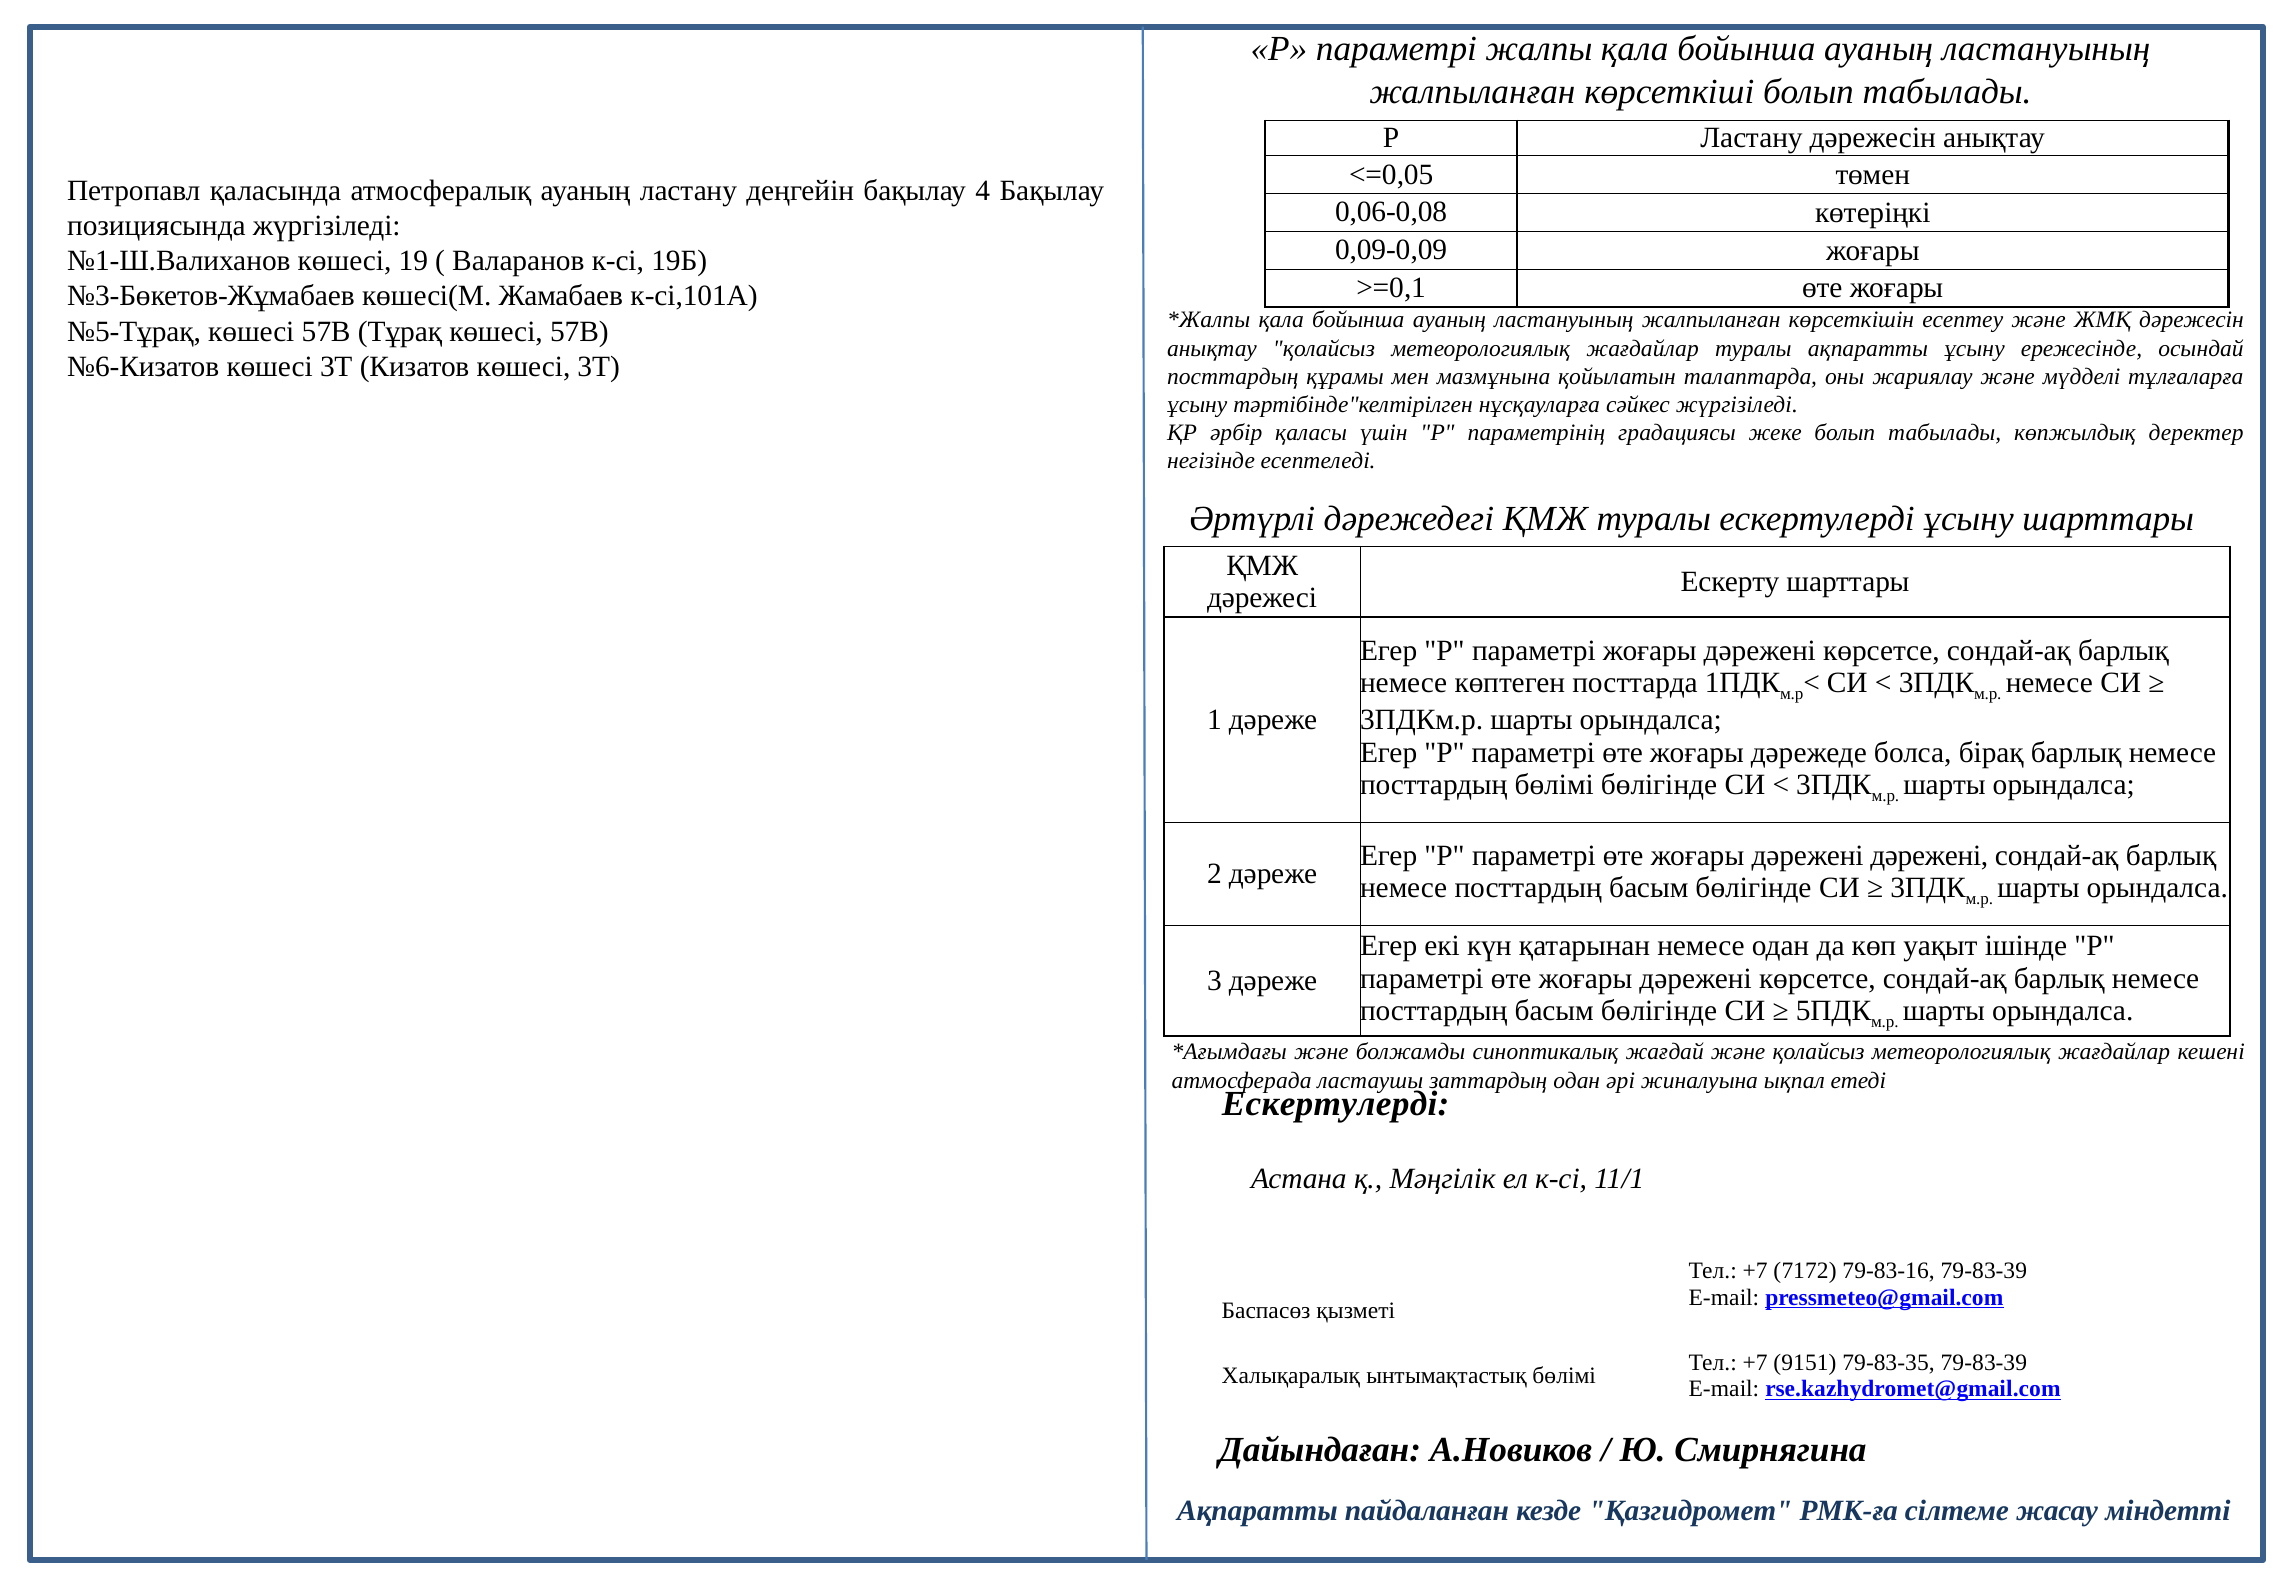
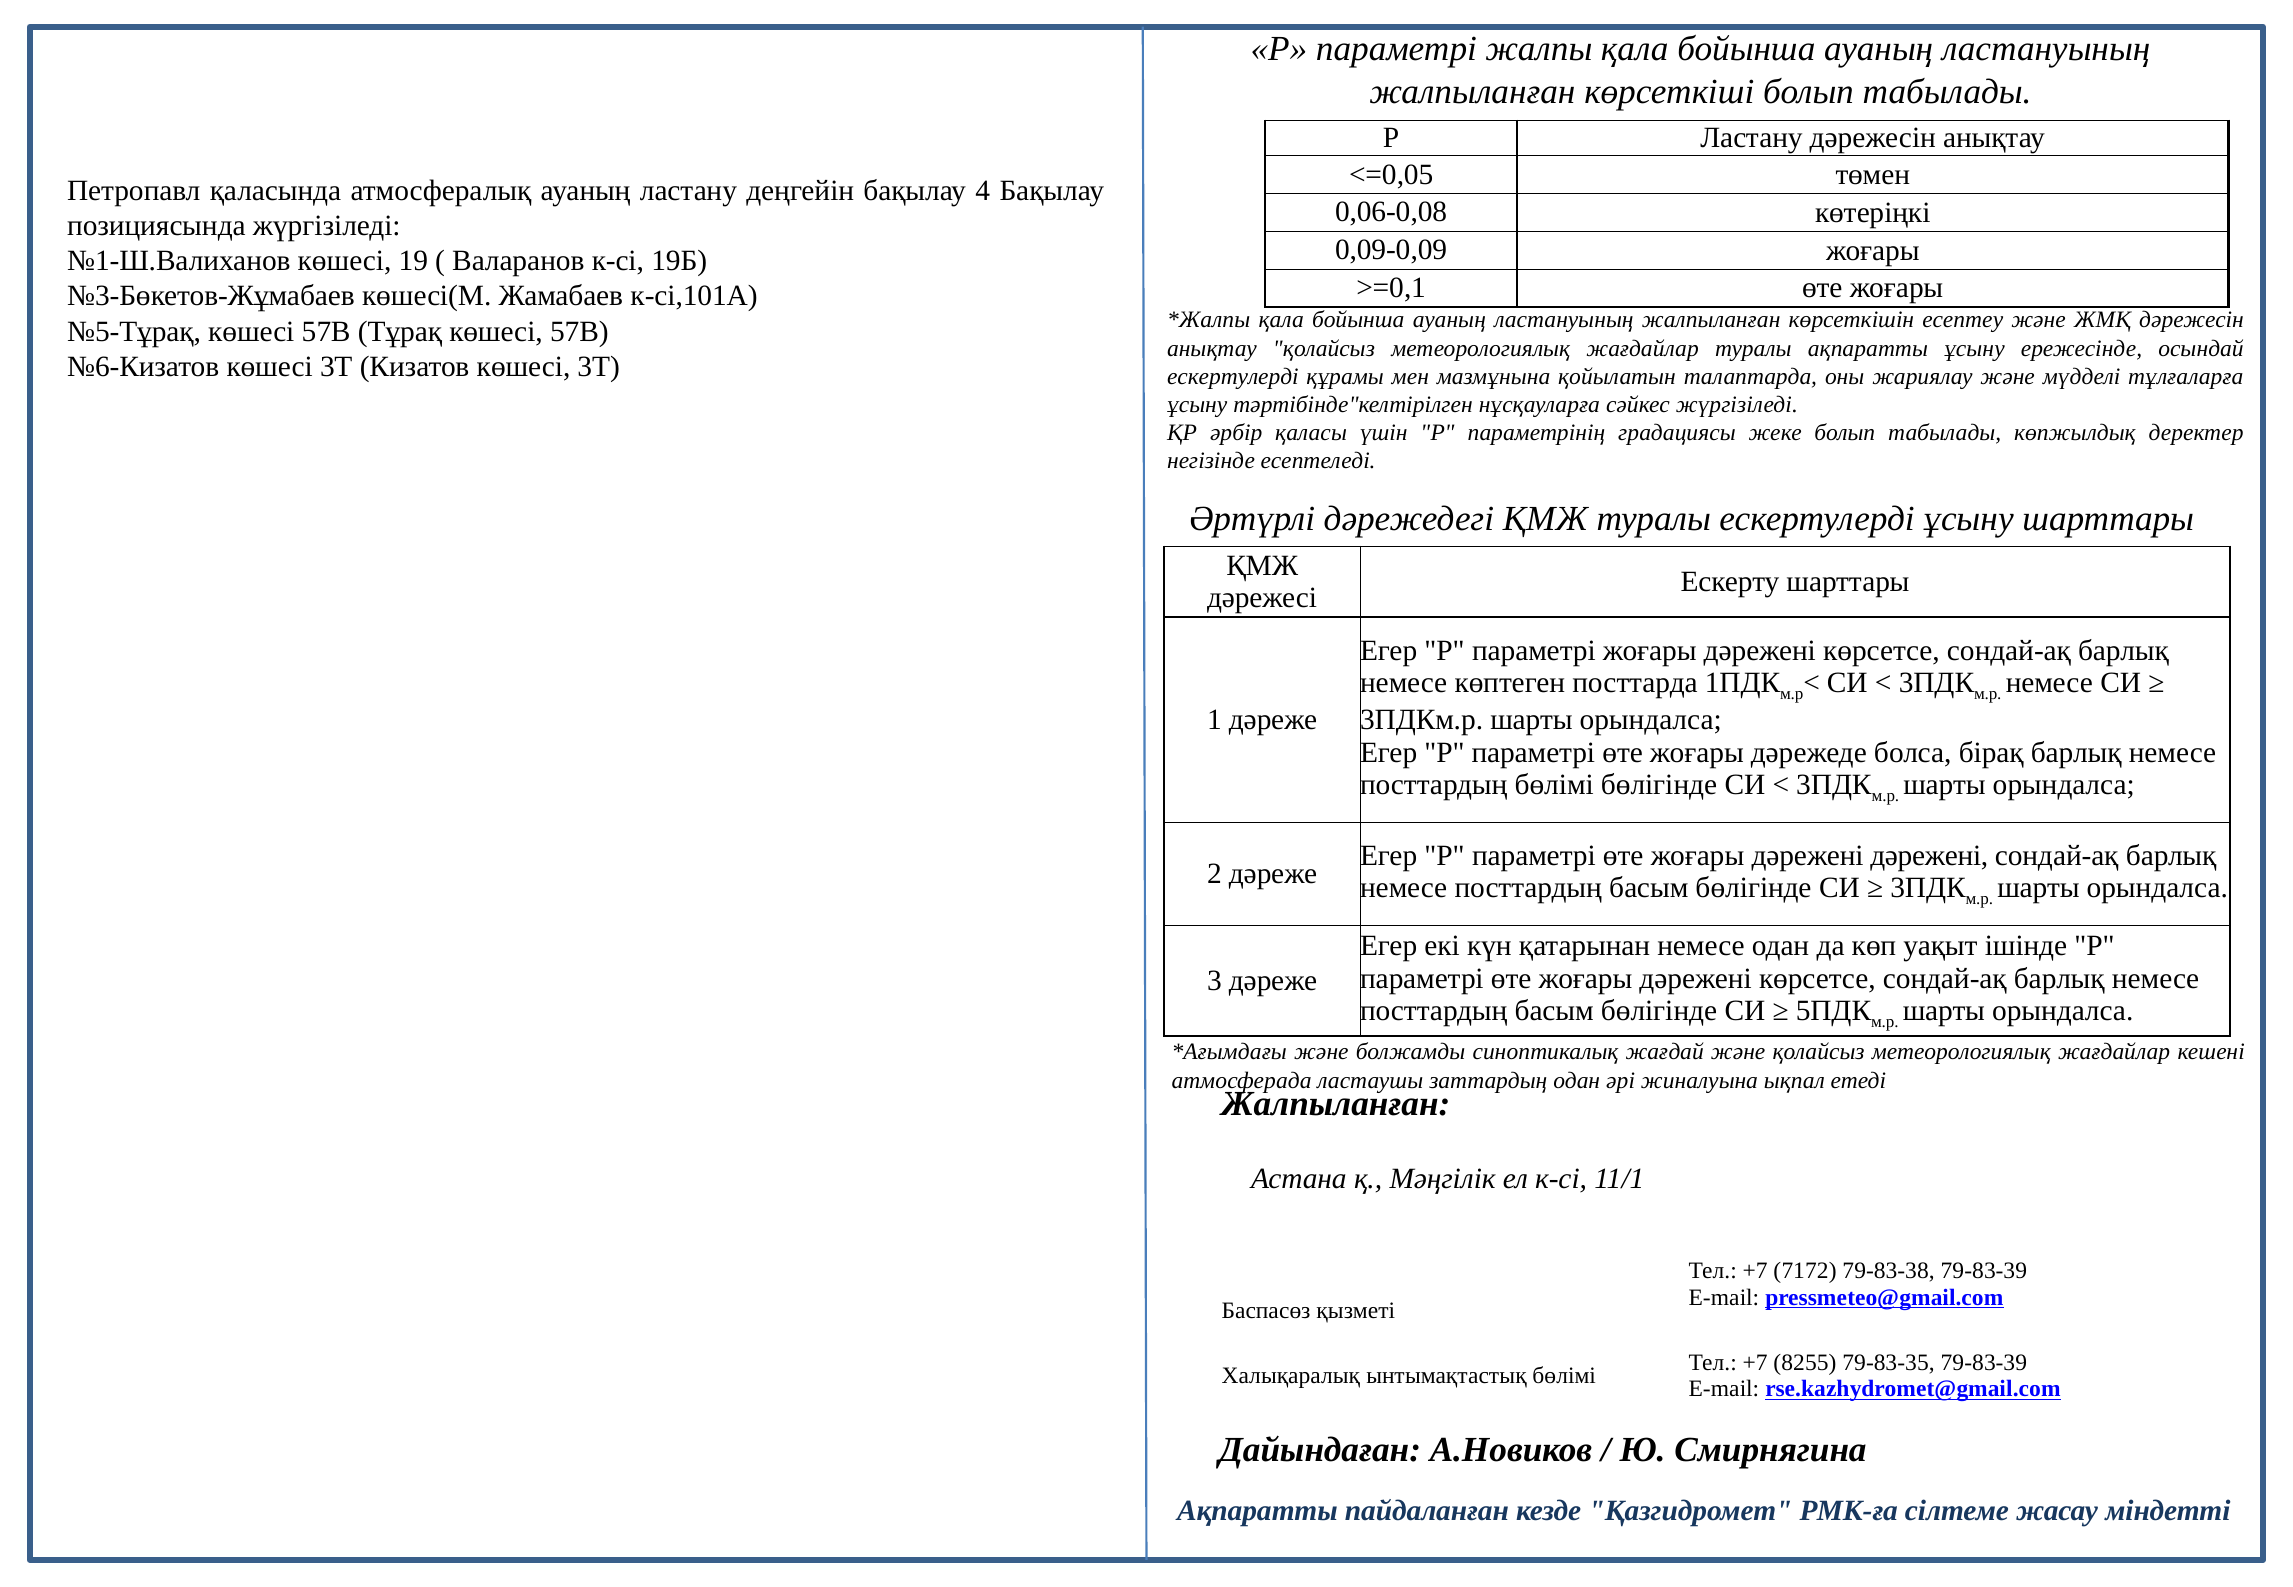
посттардың at (1233, 377): посттардың -> ескертулерді
Ескертулерді at (1336, 1105): Ескертулерді -> Жалпыланған
79-83-16: 79-83-16 -> 79-83-38
9151: 9151 -> 8255
